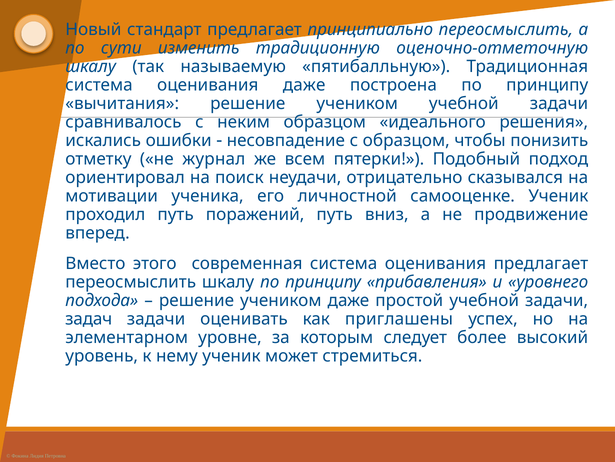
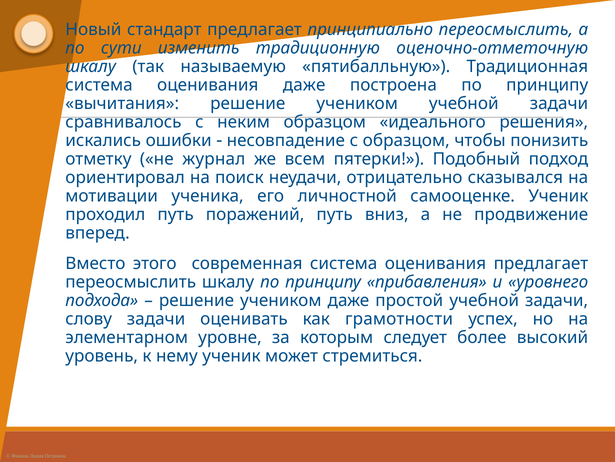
задач: задач -> слову
приглашены: приглашены -> грамотности
